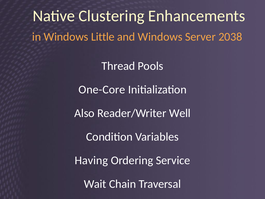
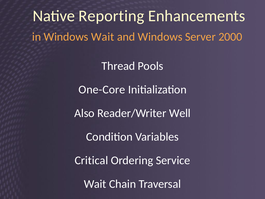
Clustering: Clustering -> Reporting
Windows Little: Little -> Wait
2038: 2038 -> 2000
Having: Having -> Critical
